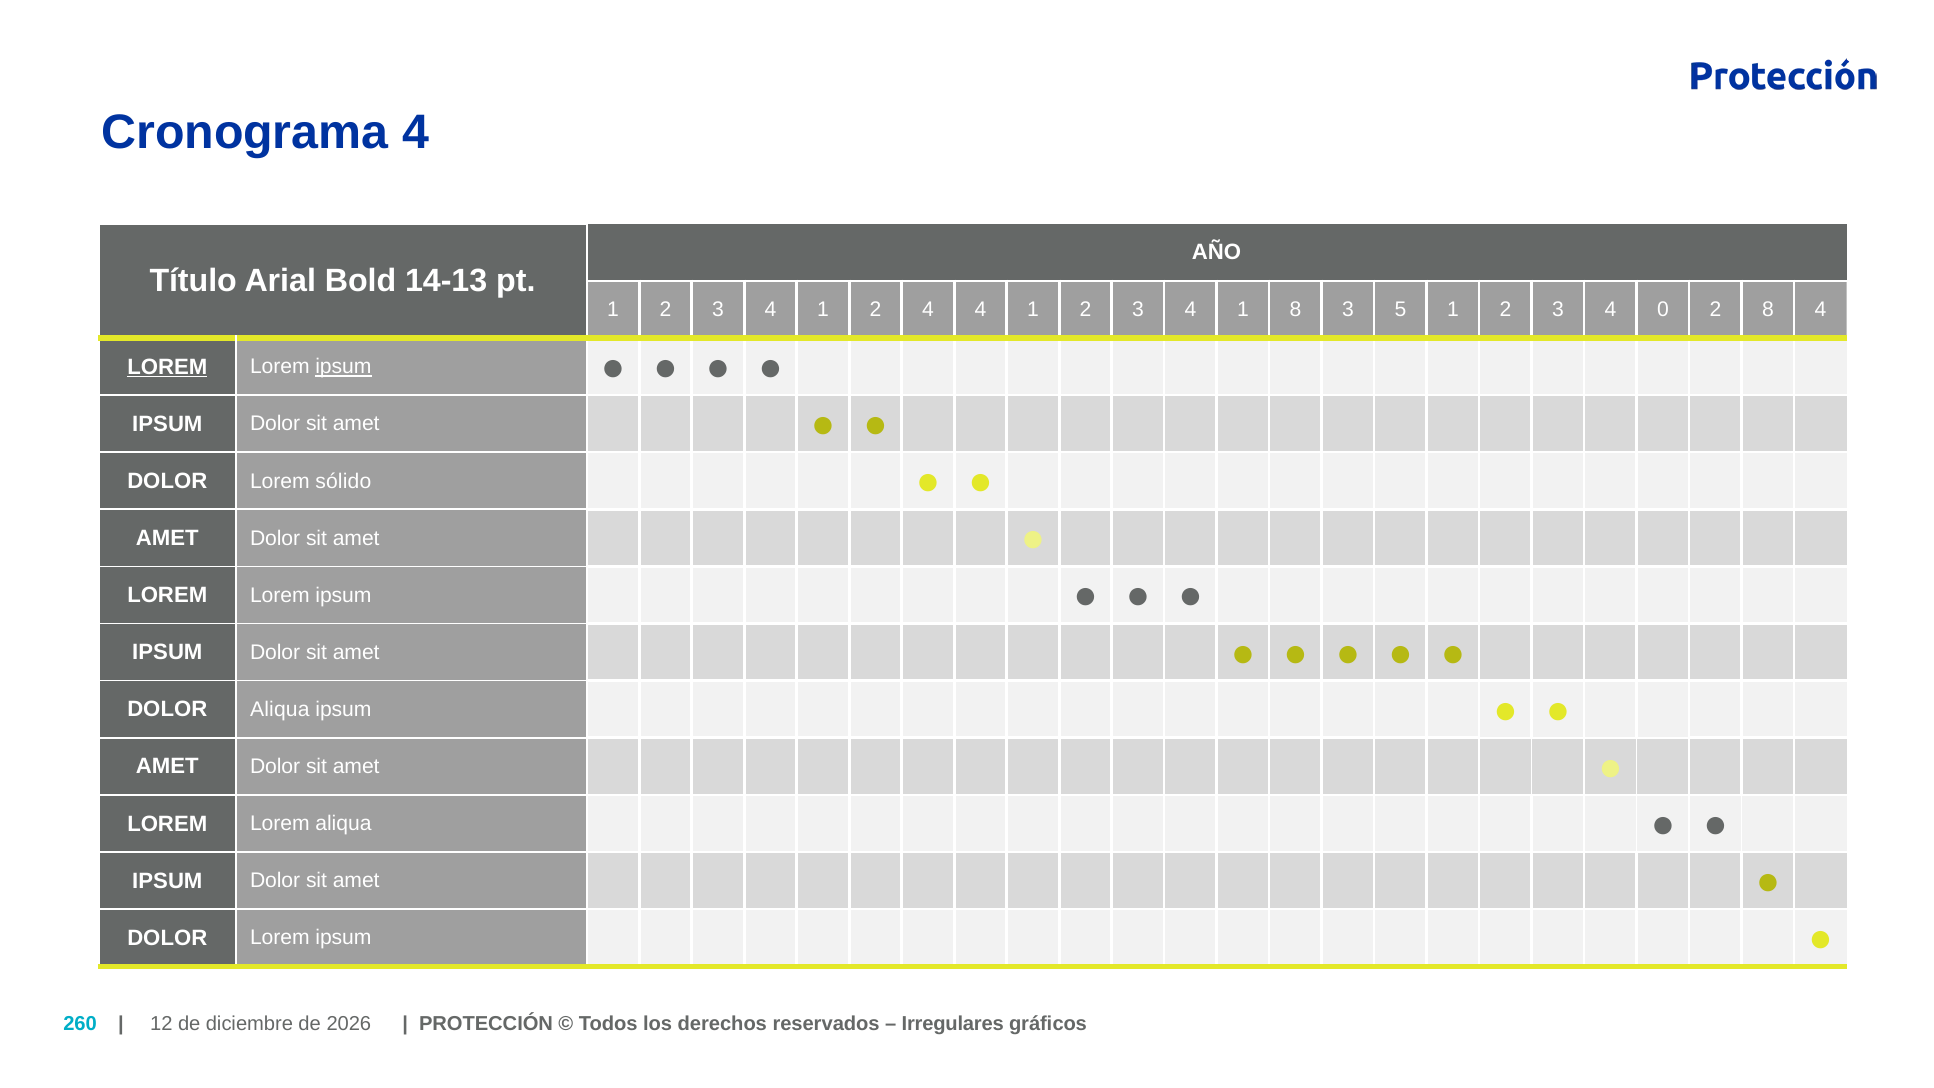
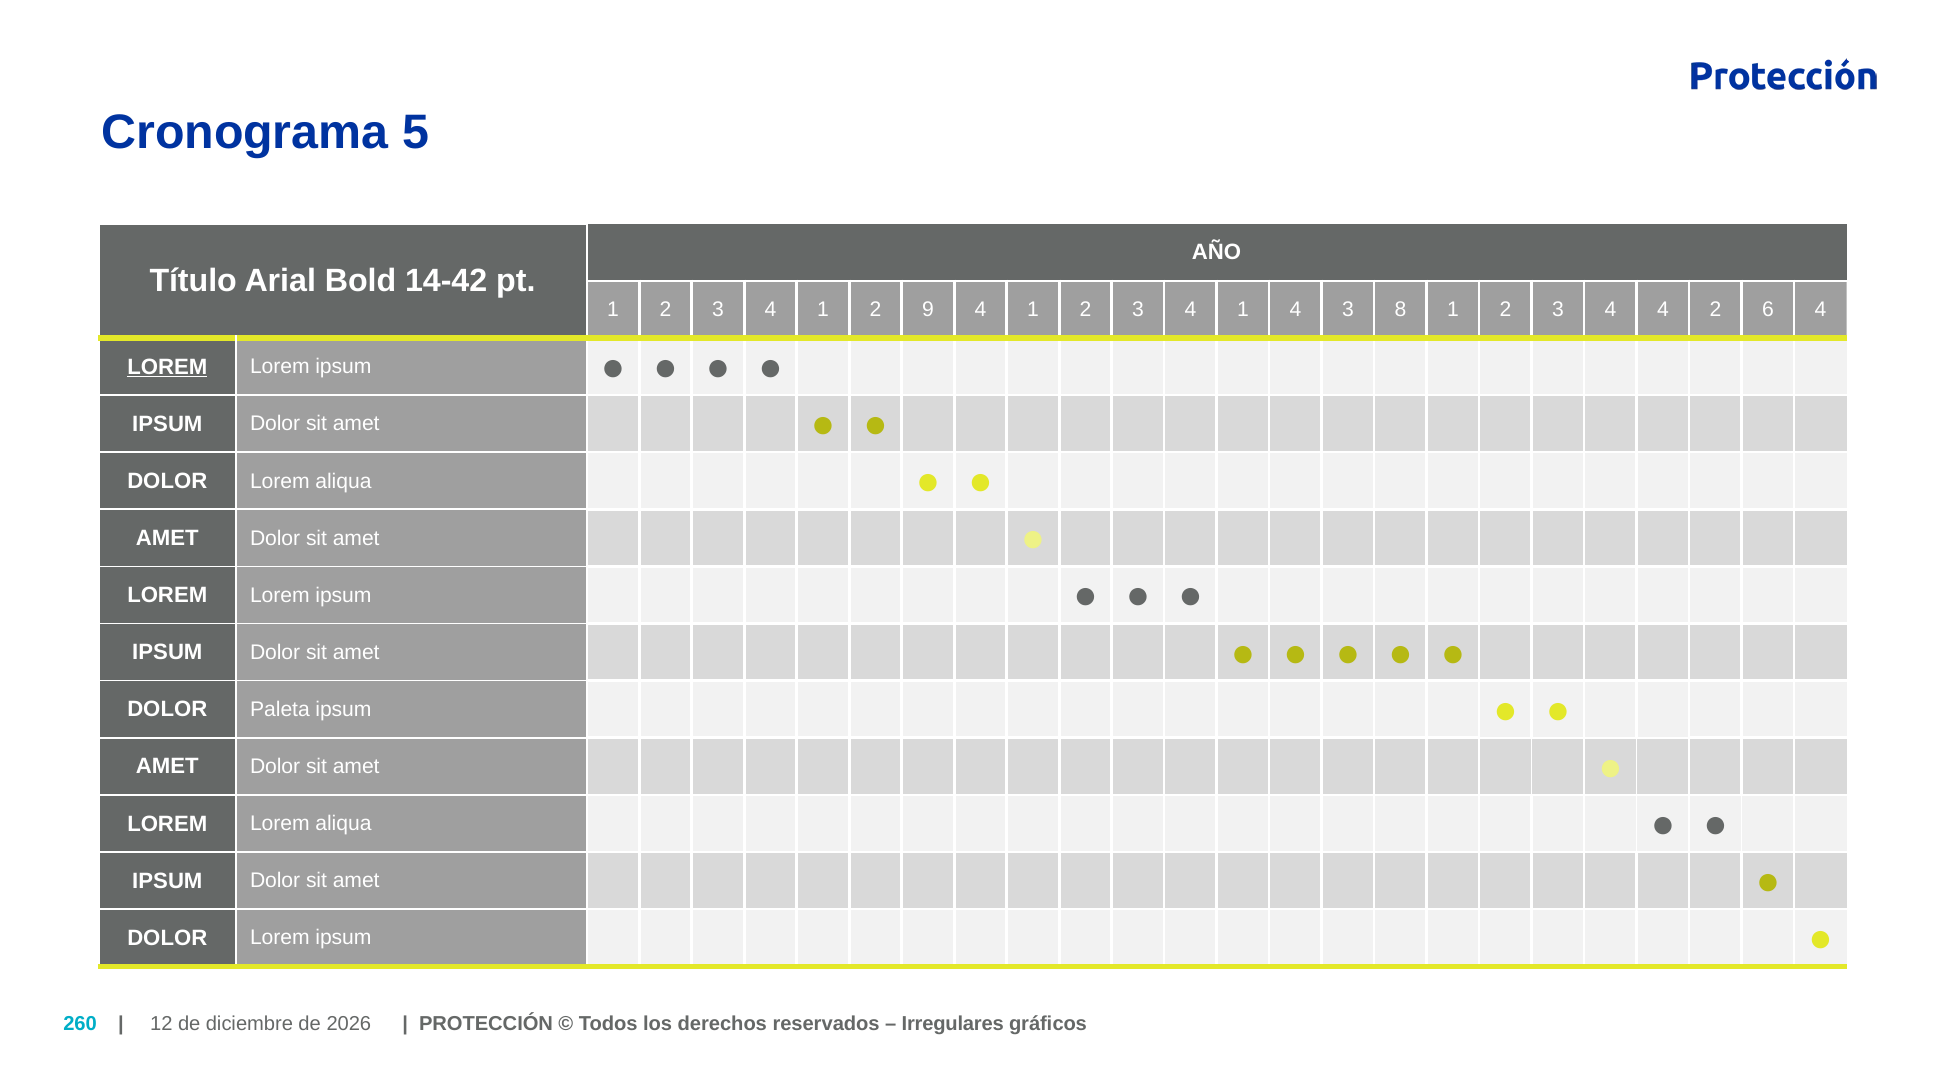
Cronograma 4: 4 -> 5
14-13: 14-13 -> 14-42
2 4: 4 -> 9
1 8: 8 -> 4
5: 5 -> 8
4 0: 0 -> 4
2 8: 8 -> 6
ipsum at (343, 367) underline: present -> none
DOLOR Lorem sólido: sólido -> aliqua
DOLOR Aliqua: Aliqua -> Paleta
